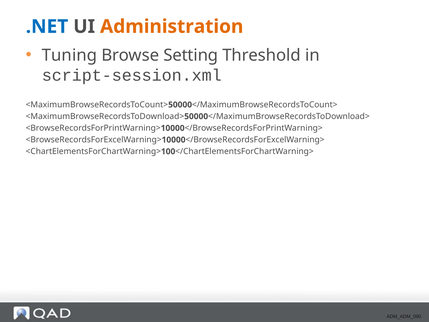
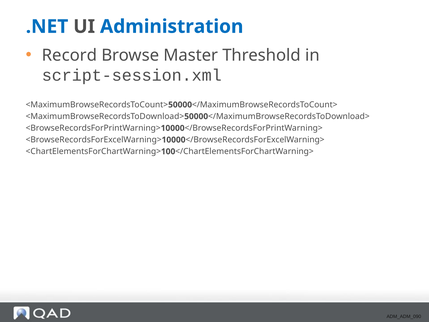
Administration colour: orange -> blue
Tuning: Tuning -> Record
Setting: Setting -> Master
